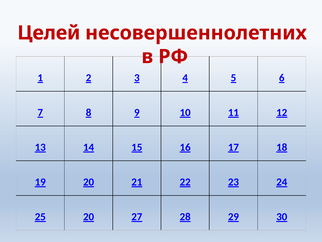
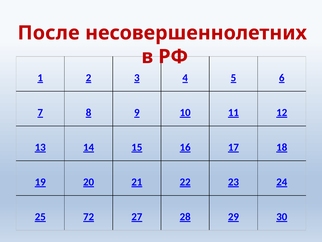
Целей: Целей -> После
25 20: 20 -> 72
